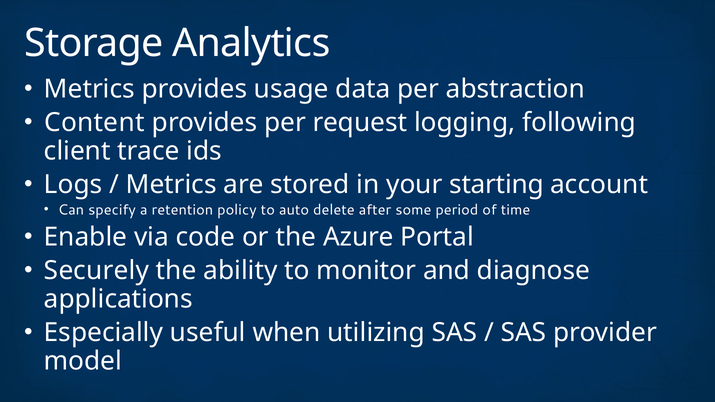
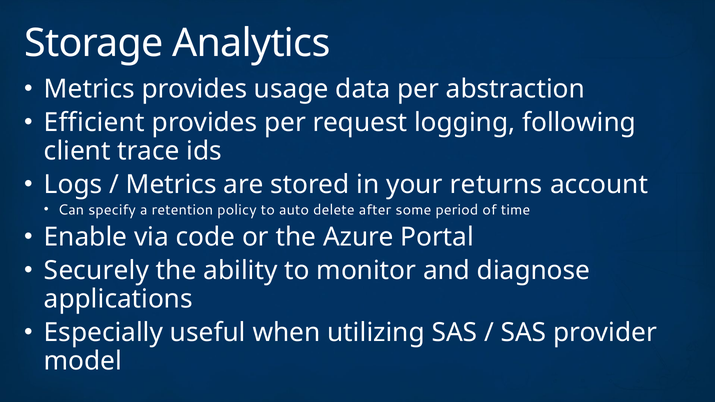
Content: Content -> Efficient
starting: starting -> returns
